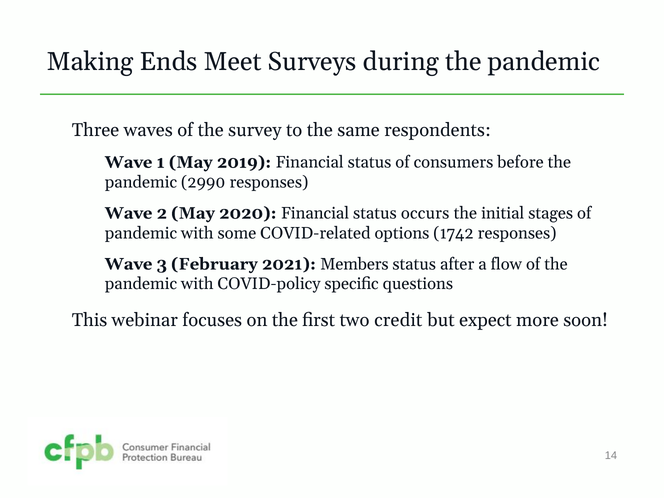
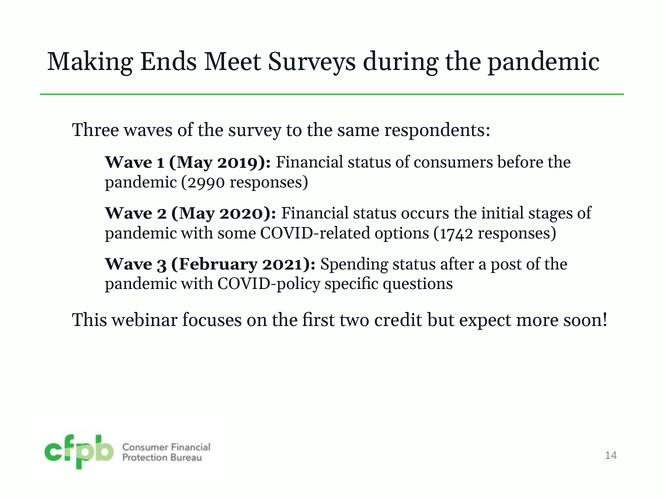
Members: Members -> Spending
flow: flow -> post
